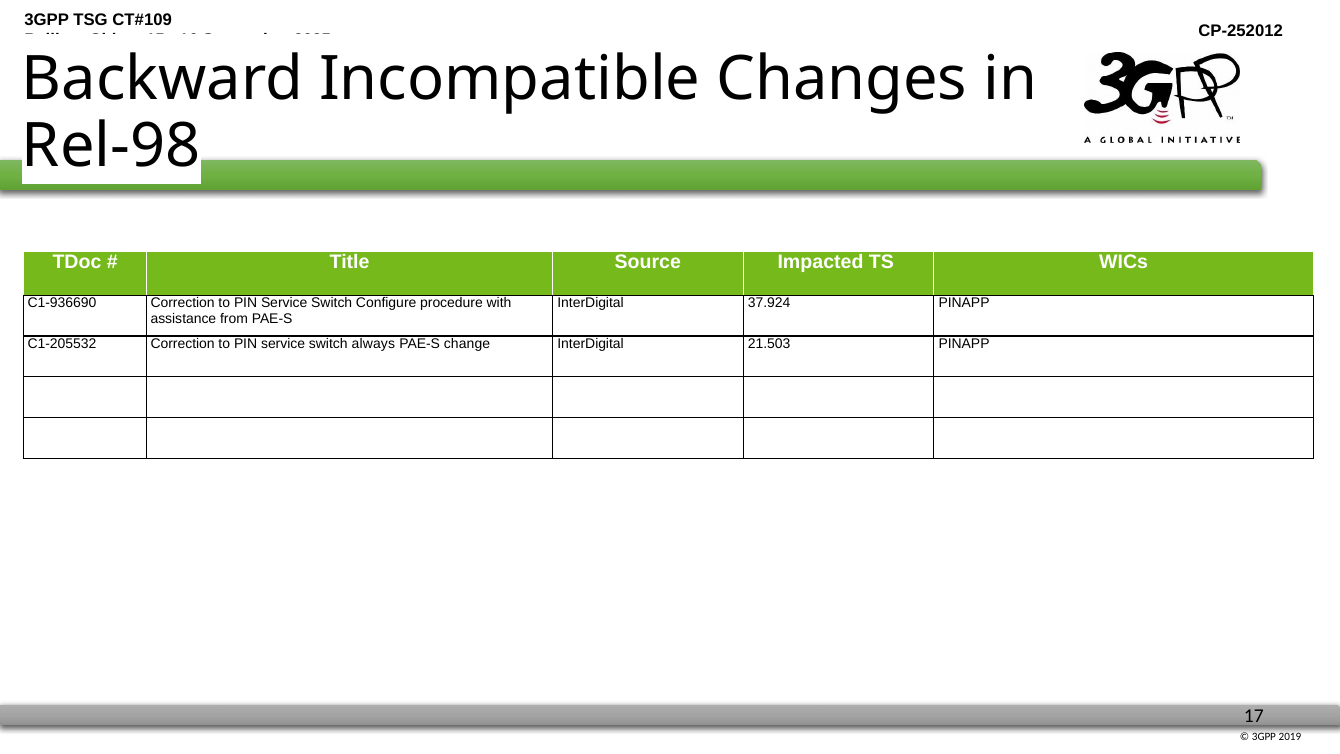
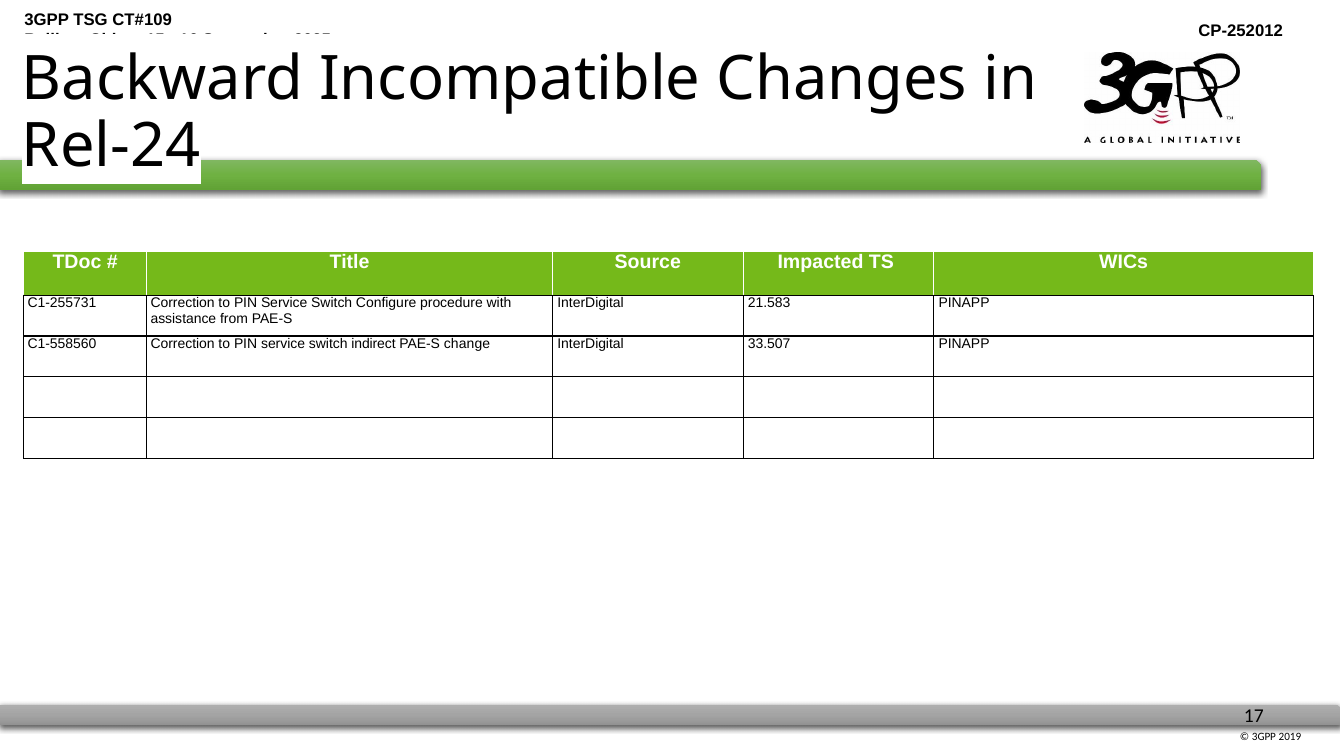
Rel-98: Rel-98 -> Rel-24
C1-936690: C1-936690 -> C1-255731
37.924: 37.924 -> 21.583
C1-205532: C1-205532 -> C1-558560
always: always -> indirect
21.503: 21.503 -> 33.507
